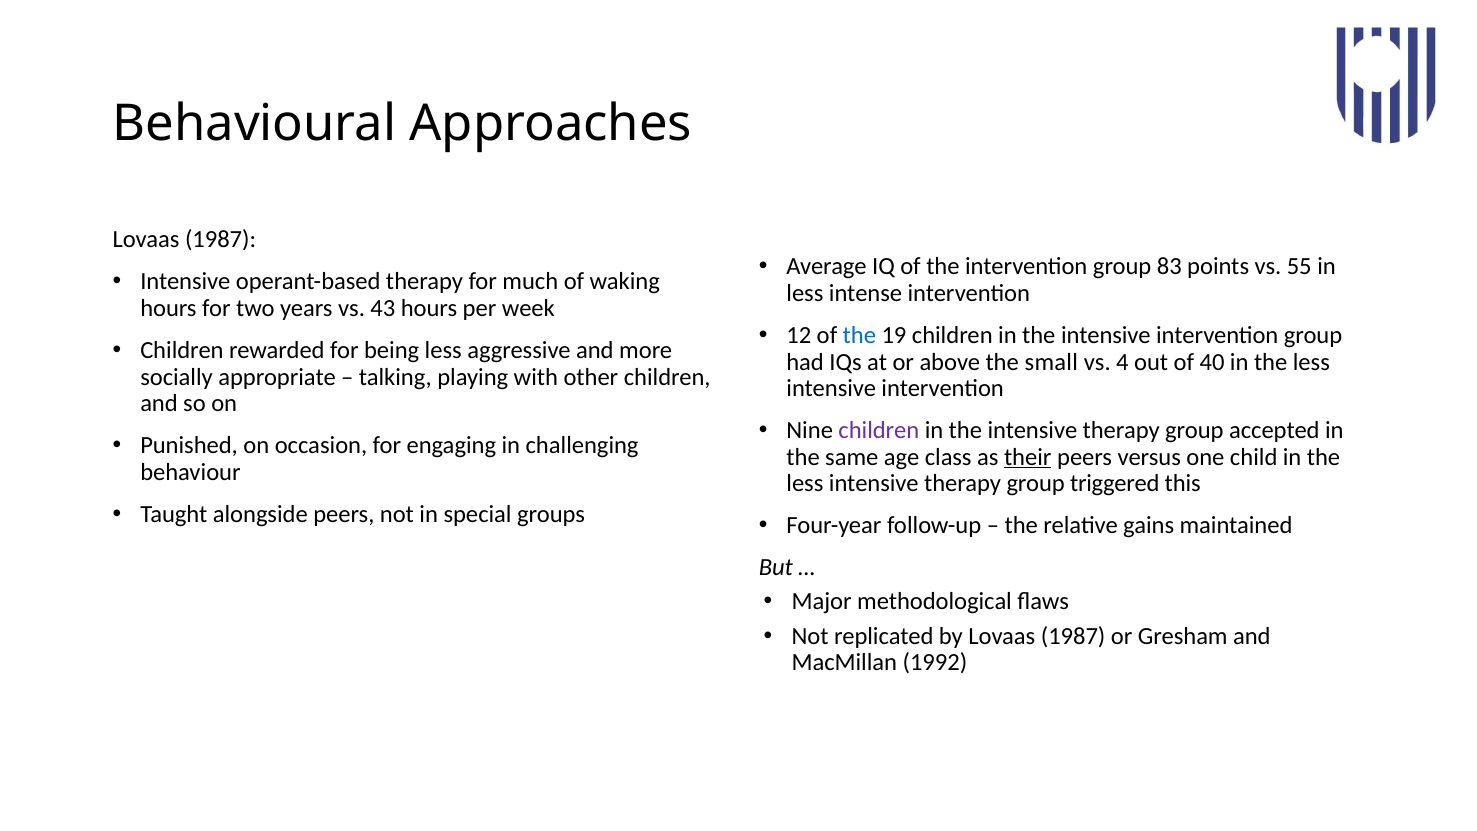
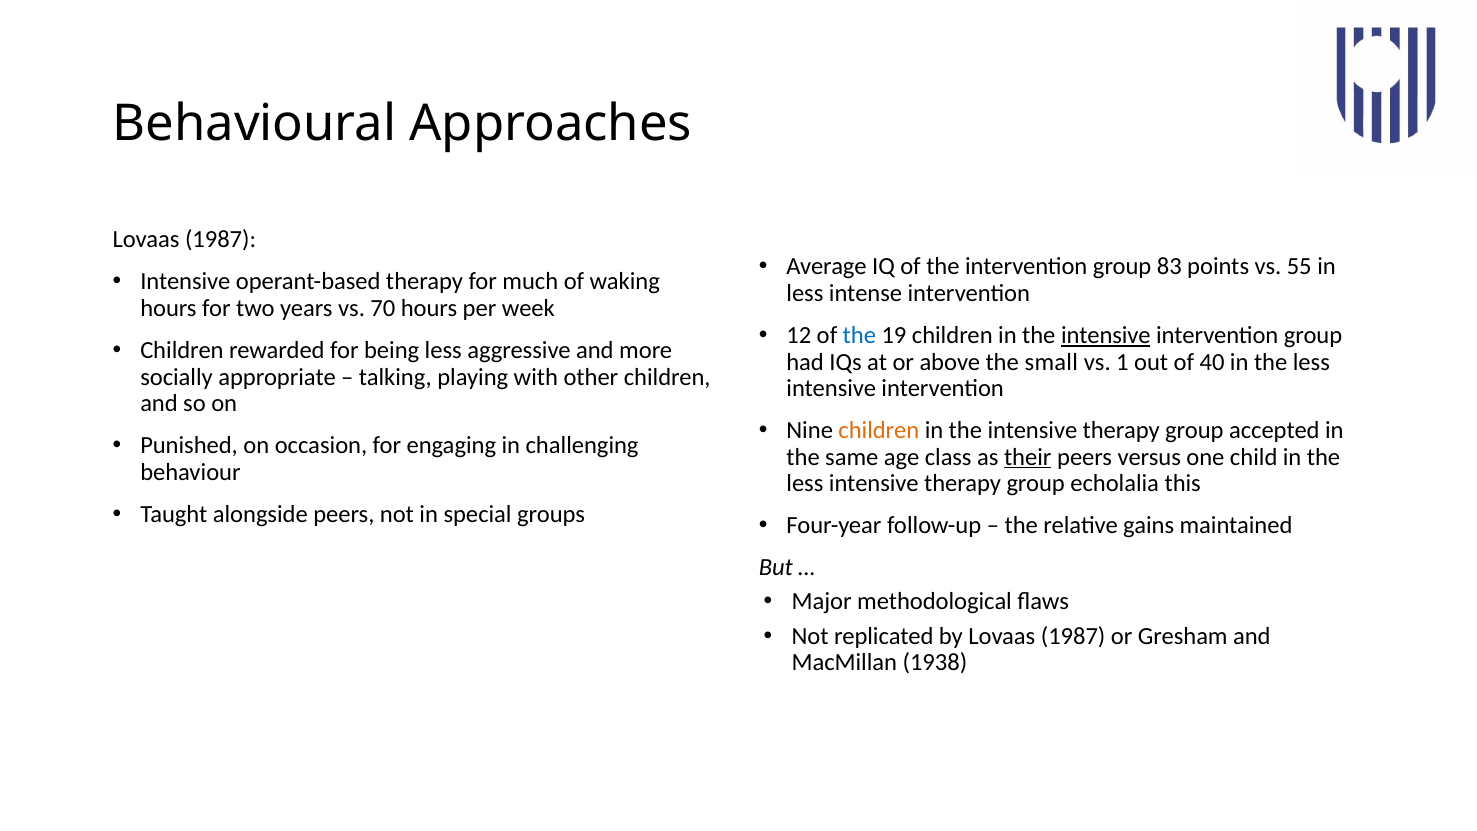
43: 43 -> 70
intensive at (1106, 335) underline: none -> present
4: 4 -> 1
children at (879, 430) colour: purple -> orange
triggered: triggered -> echolalia
1992: 1992 -> 1938
